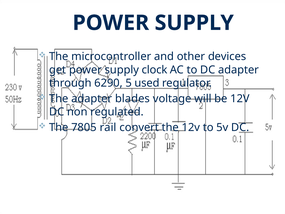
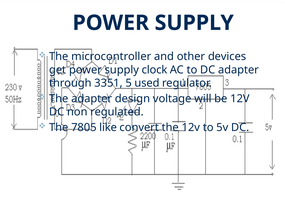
6290: 6290 -> 3351
blades: blades -> design
rail: rail -> like
